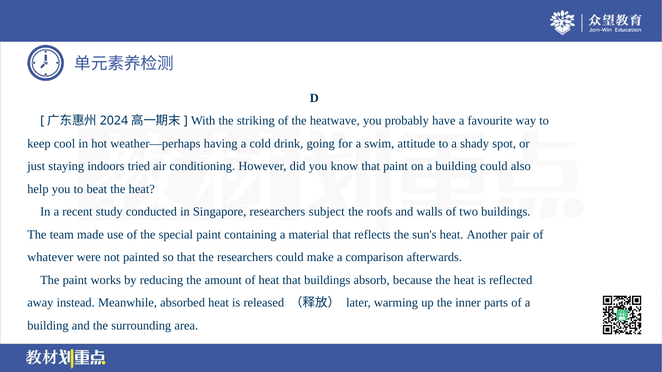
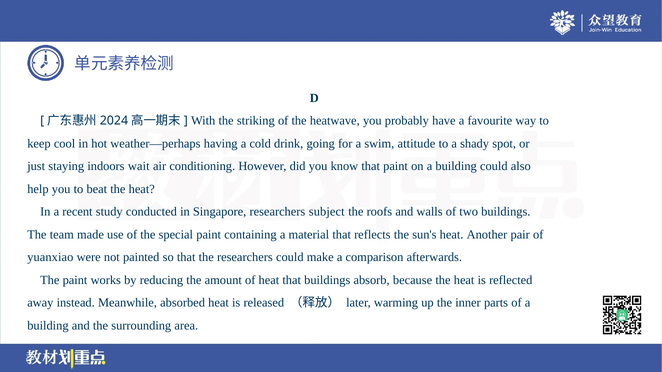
tried: tried -> wait
whatever: whatever -> yuanxiao
